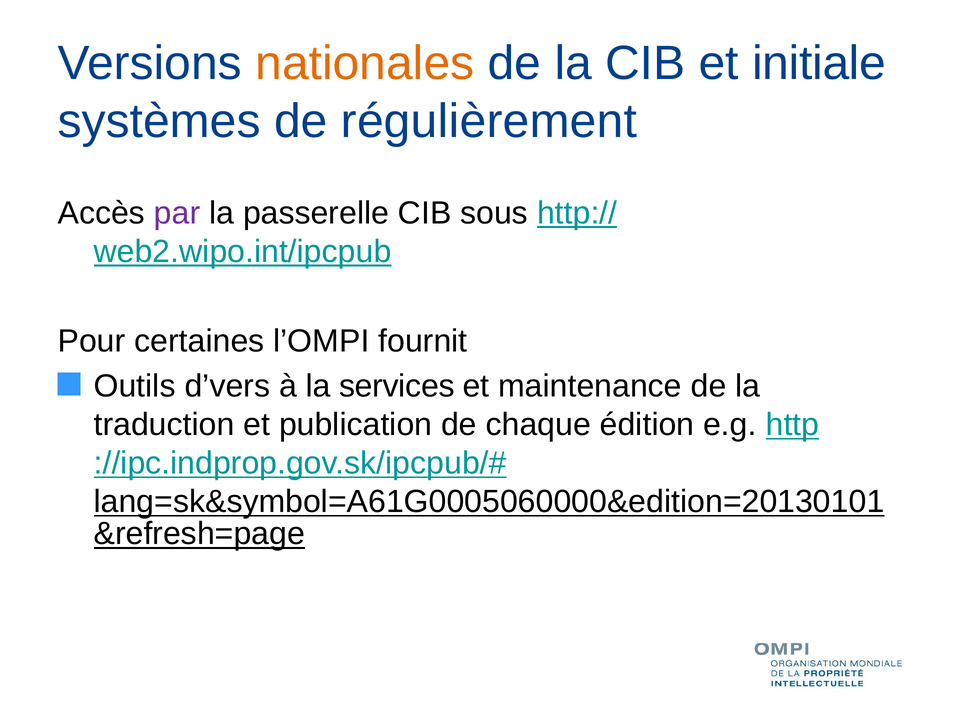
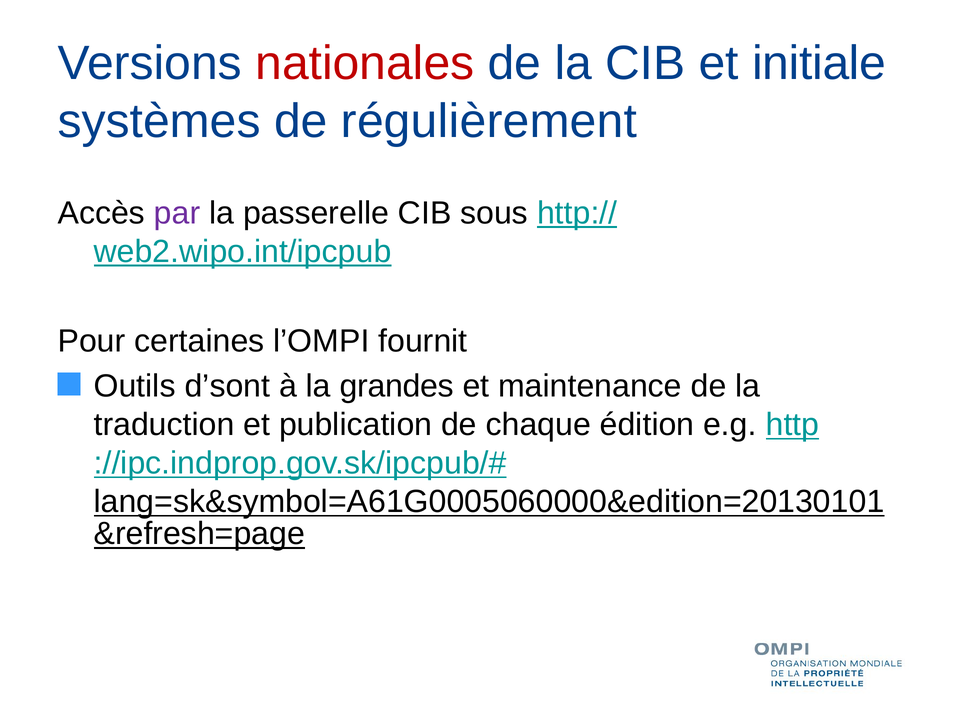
nationales colour: orange -> red
d’vers: d’vers -> d’sont
services: services -> grandes
